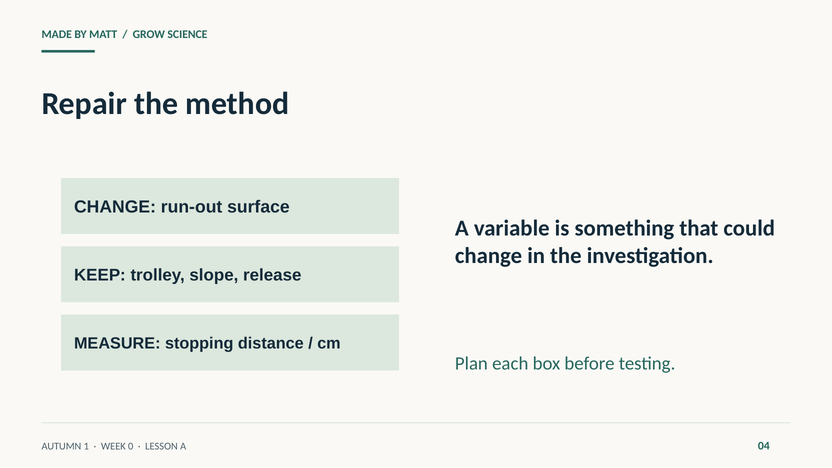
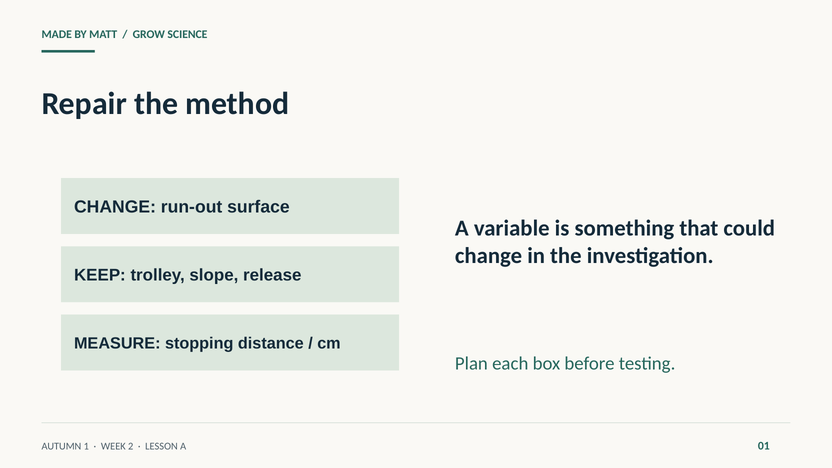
0: 0 -> 2
04: 04 -> 01
